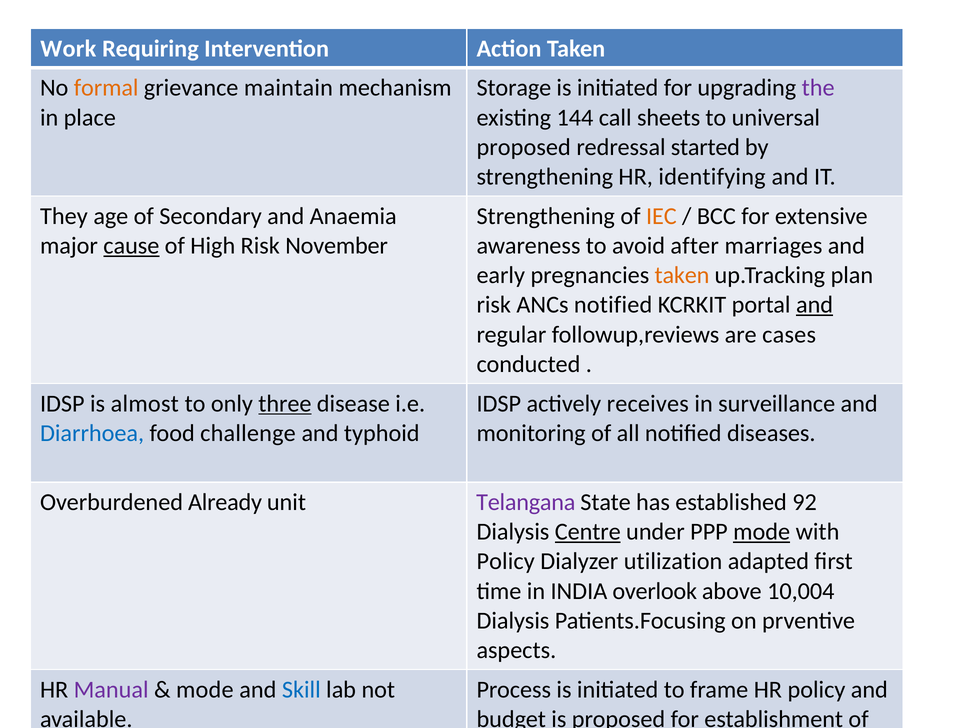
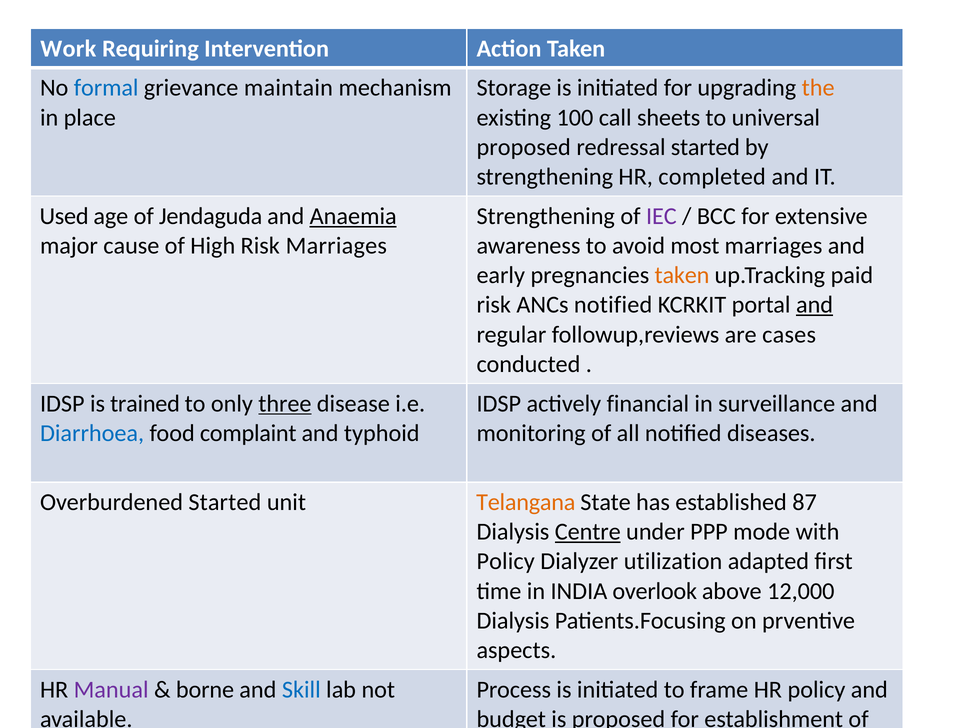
formal colour: orange -> blue
the at (818, 88) colour: purple -> orange
144: 144 -> 100
identifying: identifying -> completed
They: They -> Used
Secondary: Secondary -> Jendaguda
Anaemia underline: none -> present
IEC colour: orange -> purple
cause underline: present -> none
Risk November: November -> Marriages
after: after -> most
plan: plan -> paid
almost: almost -> trained
receives: receives -> financial
challenge: challenge -> complaint
Overburdened Already: Already -> Started
Telangana colour: purple -> orange
92: 92 -> 87
mode at (762, 531) underline: present -> none
10,004: 10,004 -> 12,000
mode at (205, 689): mode -> borne
